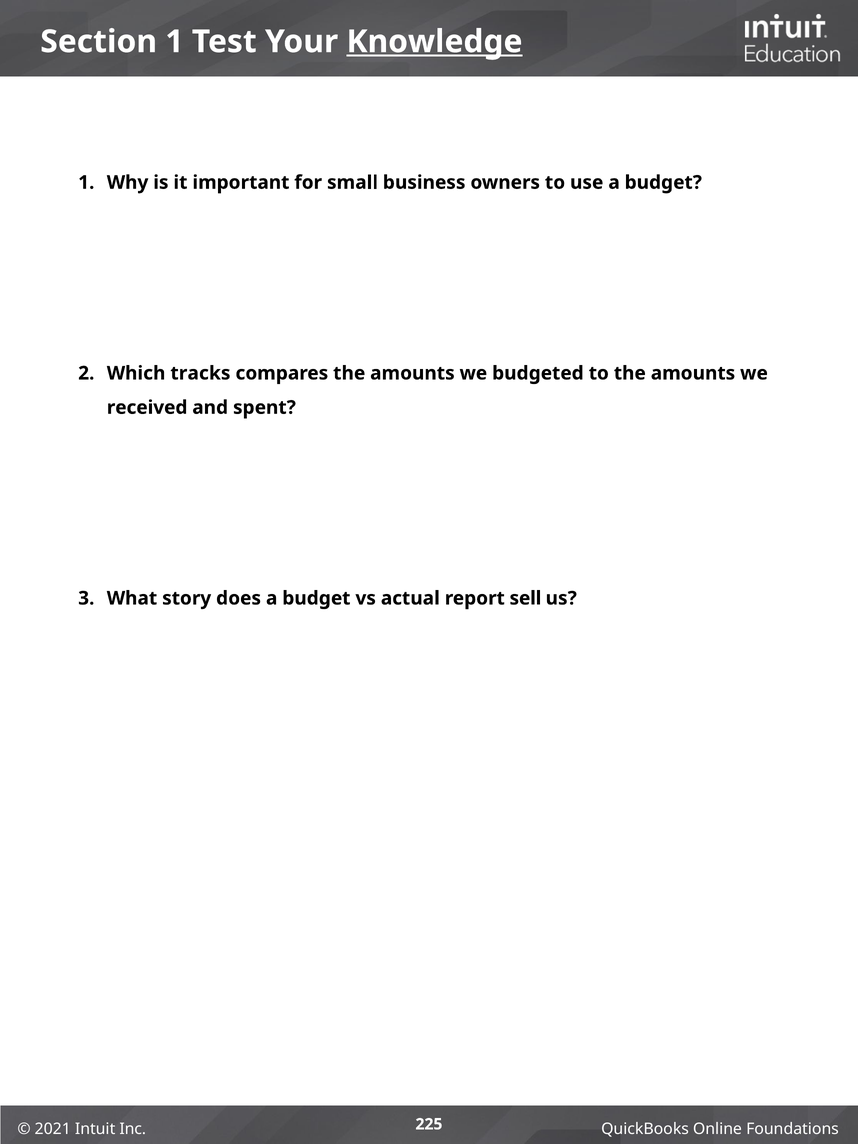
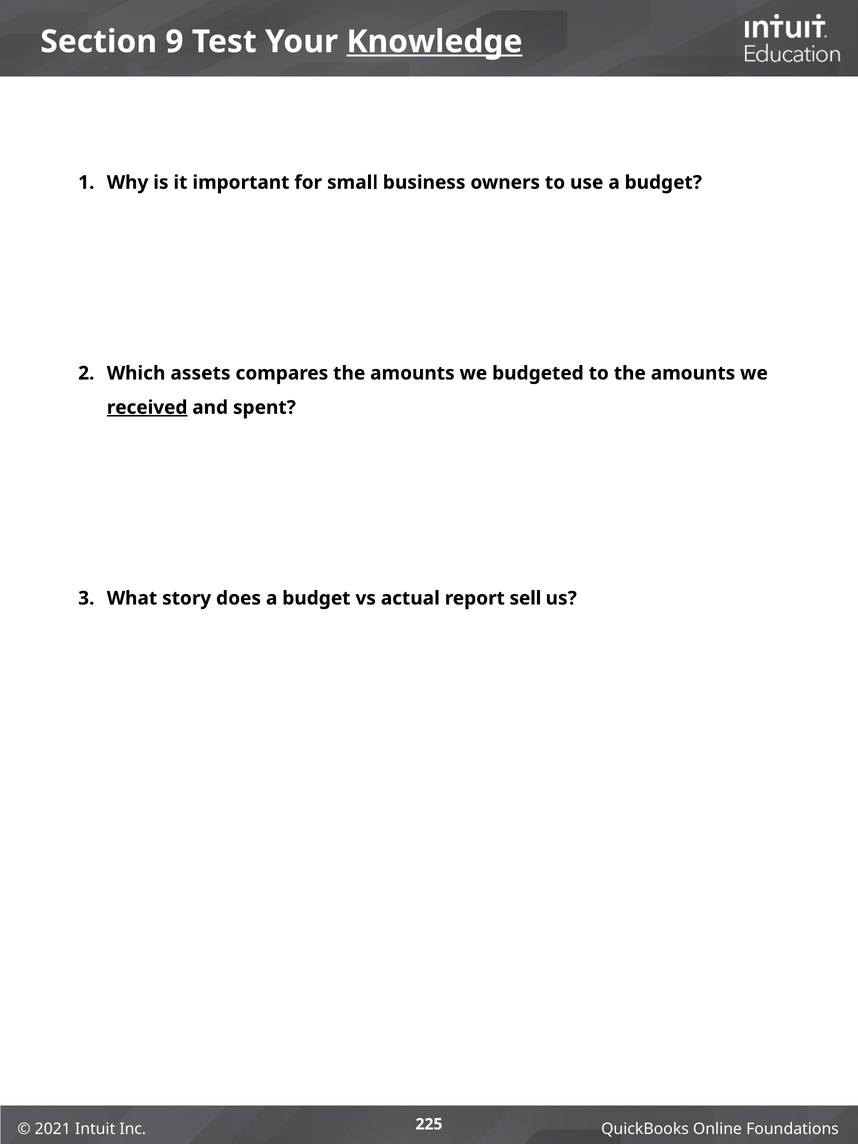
Section 1: 1 -> 9
tracks: tracks -> assets
received underline: none -> present
